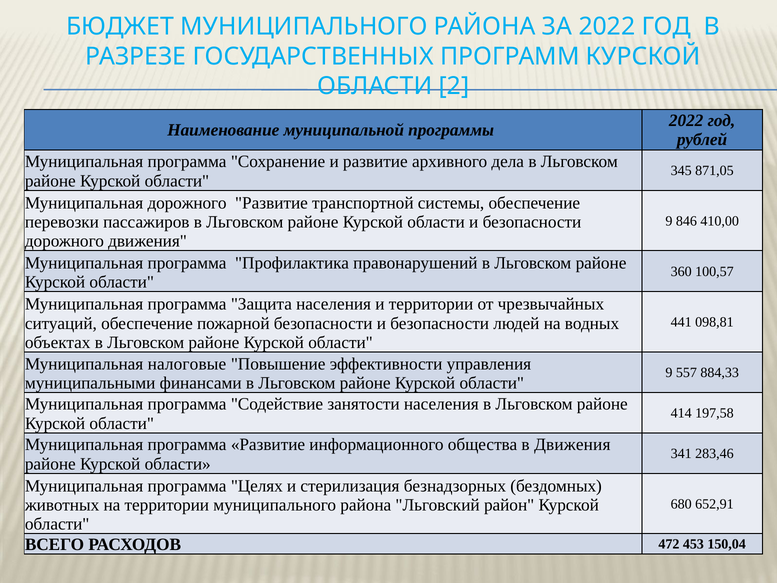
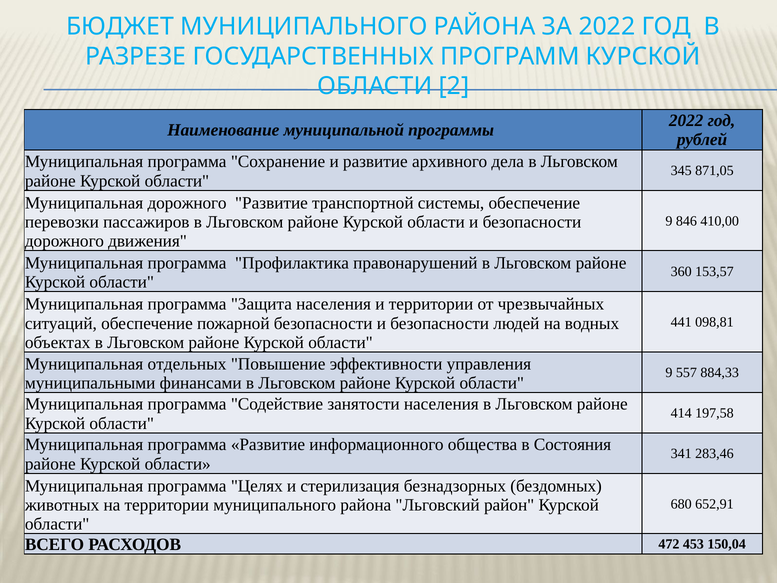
100,57: 100,57 -> 153,57
налоговые: налоговые -> отдельных
в Движения: Движения -> Состояния
